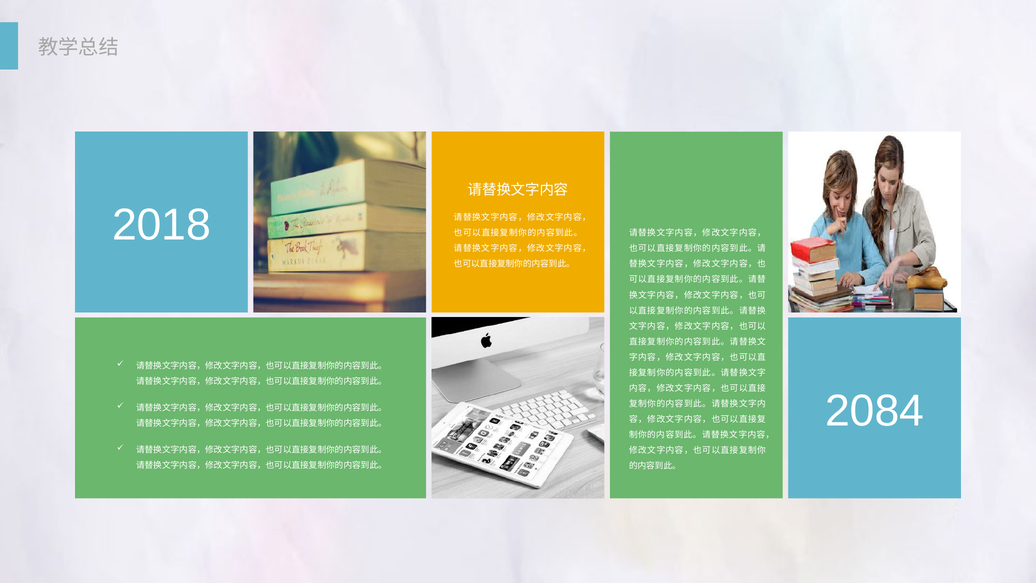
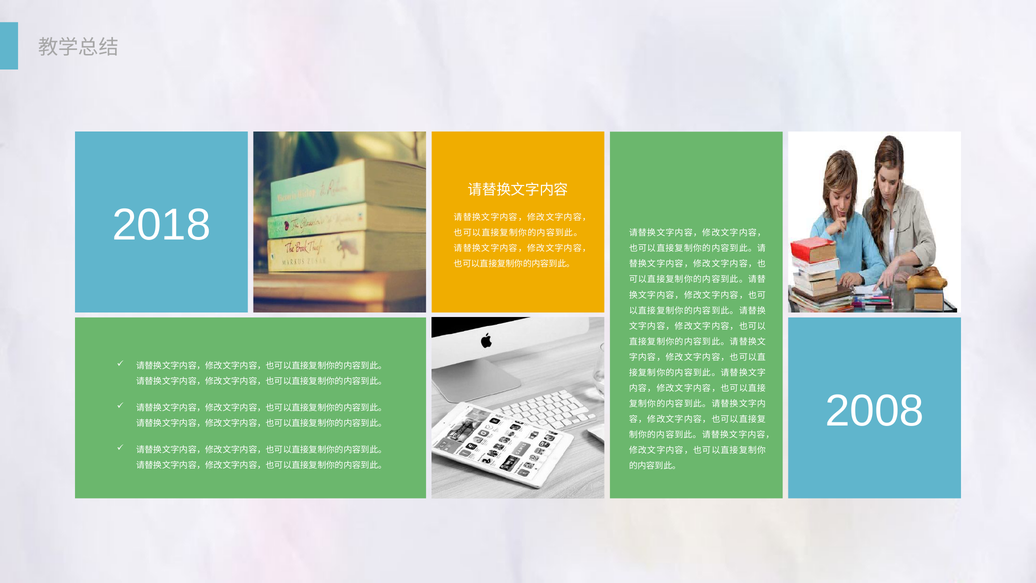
2084: 2084 -> 2008
